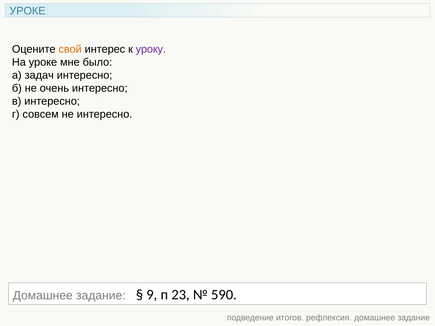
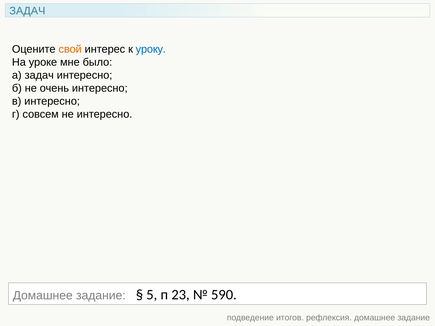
УРОКЕ at (27, 11): УРОКЕ -> ЗАДАЧ
уроку colour: purple -> blue
9: 9 -> 5
